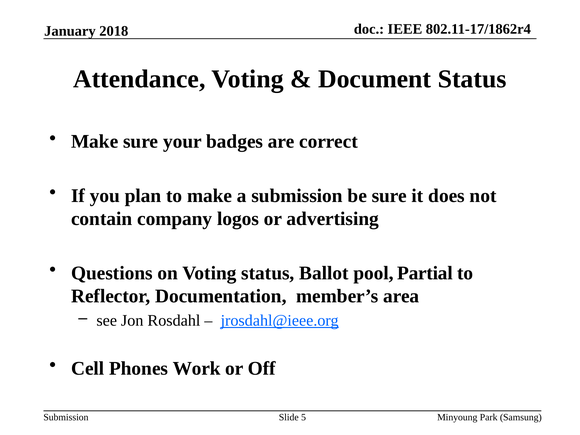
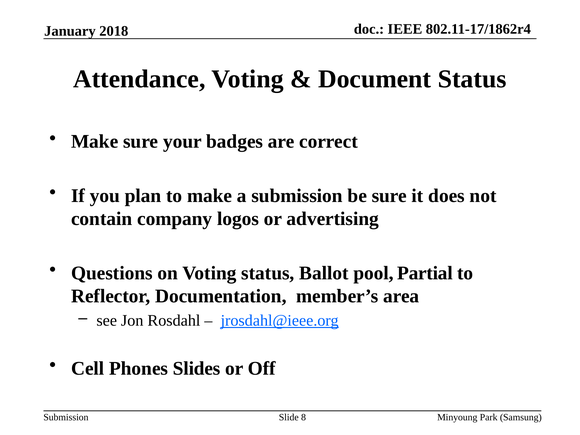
Work: Work -> Slides
5: 5 -> 8
